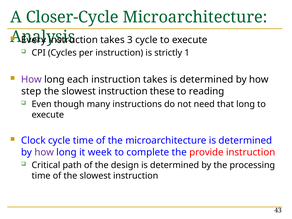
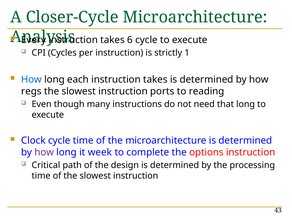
3: 3 -> 6
How at (31, 80) colour: purple -> blue
step: step -> regs
these: these -> ports
provide: provide -> options
